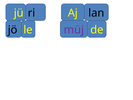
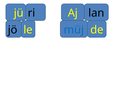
müj colour: purple -> blue
